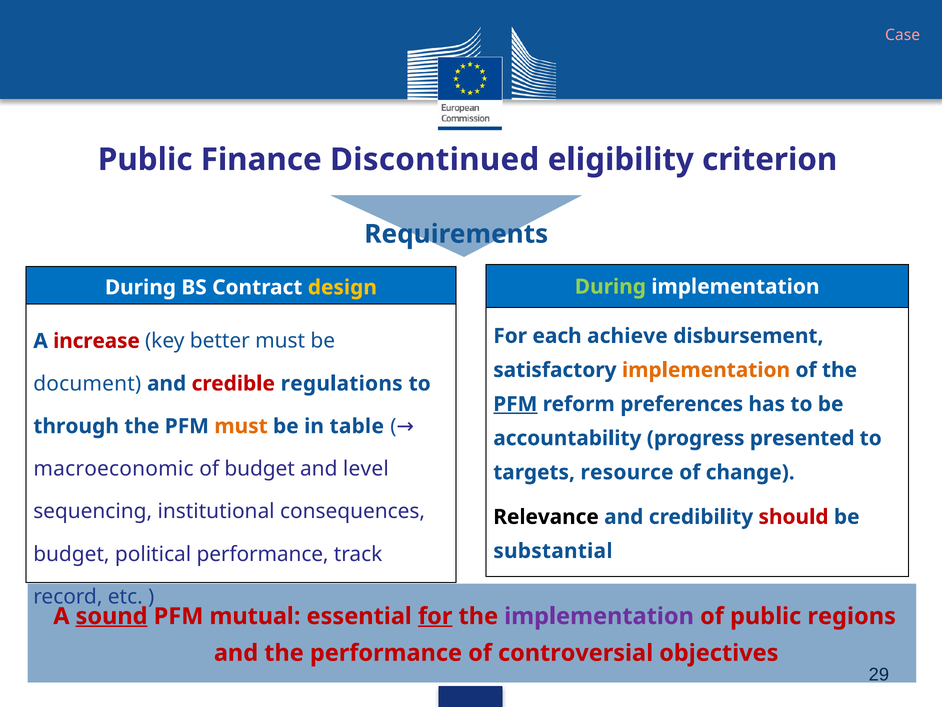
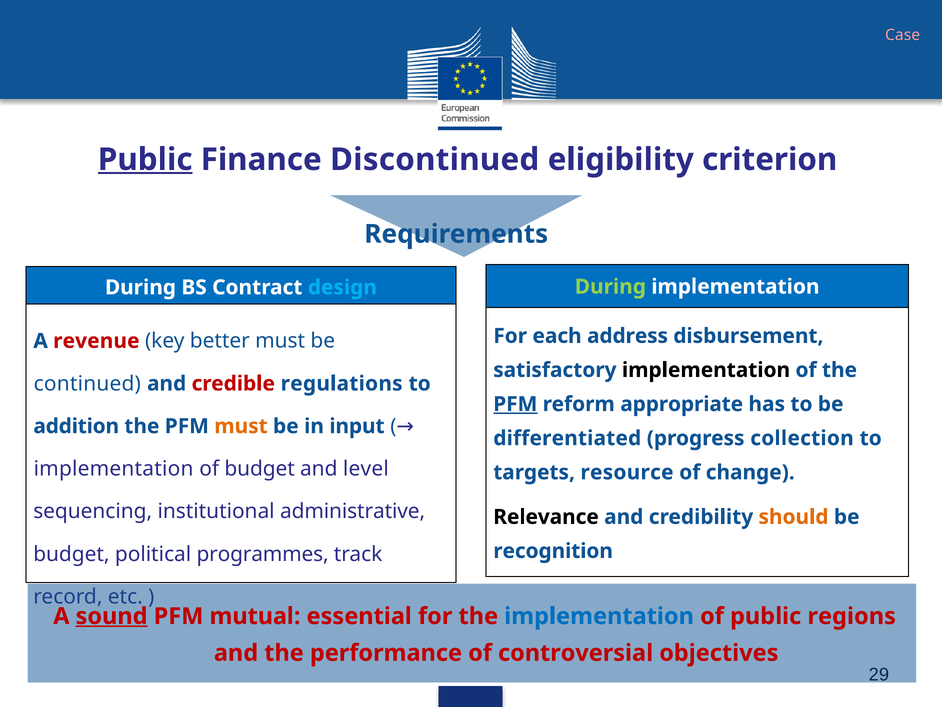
Public at (145, 159) underline: none -> present
design colour: yellow -> light blue
achieve: achieve -> address
increase: increase -> revenue
implementation at (706, 370) colour: orange -> black
document: document -> continued
preferences: preferences -> appropriate
through: through -> addition
table: table -> input
accountability: accountability -> differentiated
presented: presented -> collection
macroeconomic at (114, 469): macroeconomic -> implementation
consequences: consequences -> administrative
should colour: red -> orange
substantial: substantial -> recognition
political performance: performance -> programmes
for at (435, 616) underline: present -> none
implementation at (599, 616) colour: purple -> blue
